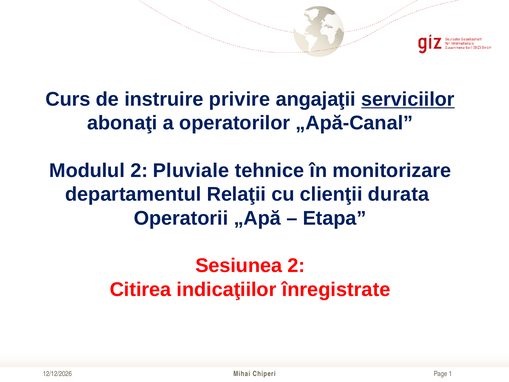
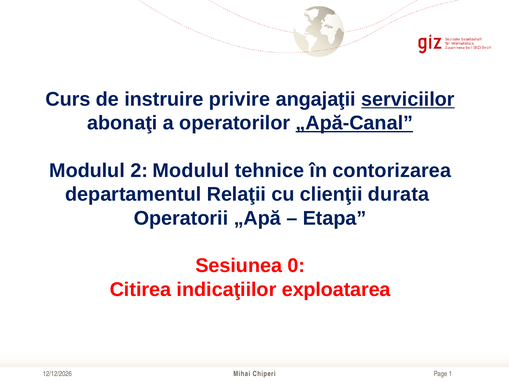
„Apă-Canal underline: none -> present
2 Pluviale: Pluviale -> Modulul
monitorizare: monitorizare -> contorizarea
Sesiunea 2: 2 -> 0
înregistrate: înregistrate -> exploatarea
